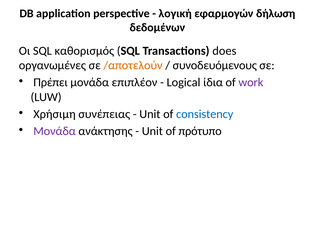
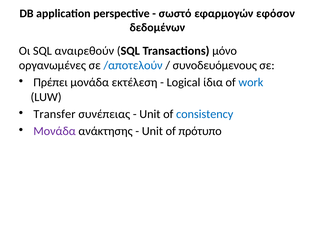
λογική: λογική -> σωστό
δήλωση: δήλωση -> εφόσον
καθορισμός: καθορισμός -> αναιρεθούν
does: does -> μόνο
/αποτελούν colour: orange -> blue
επιπλέον: επιπλέον -> εκτέλεση
work colour: purple -> blue
Χρήσιμη: Χρήσιμη -> Transfer
